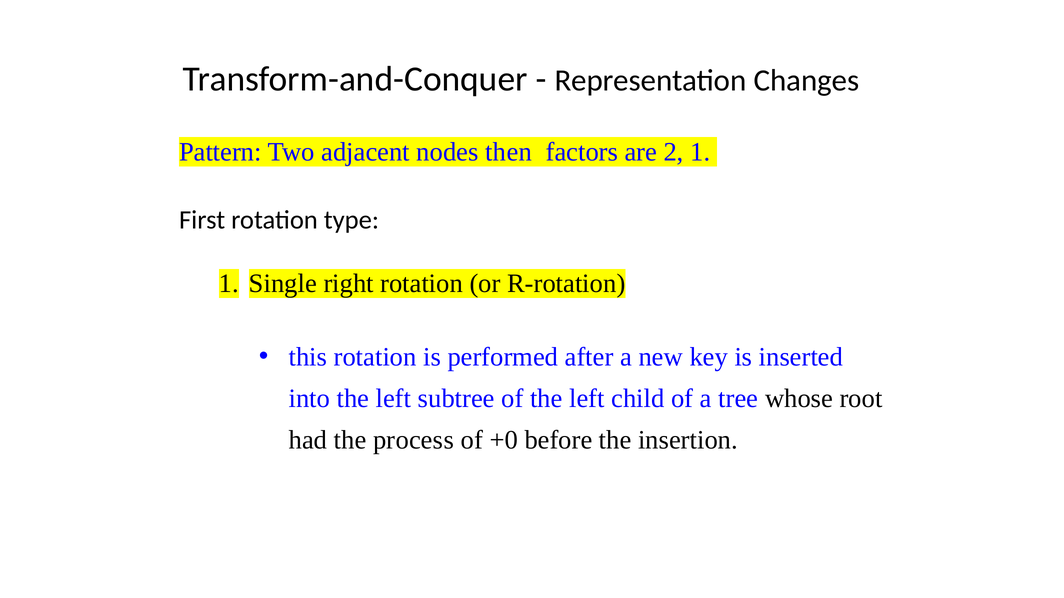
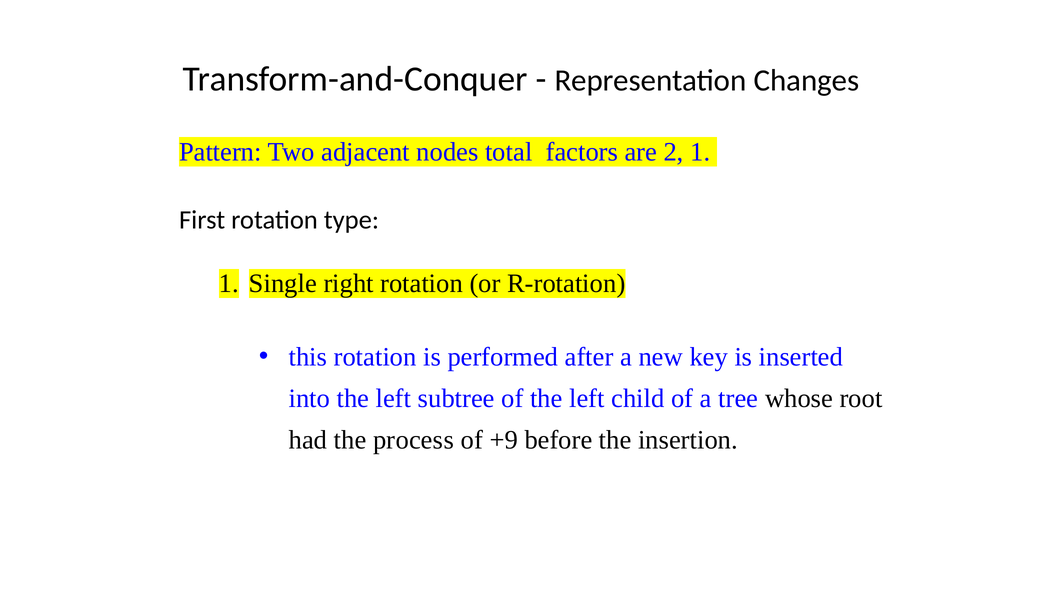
then: then -> total
+0: +0 -> +9
